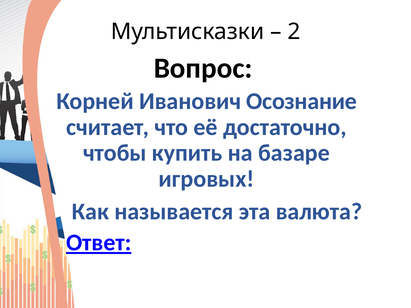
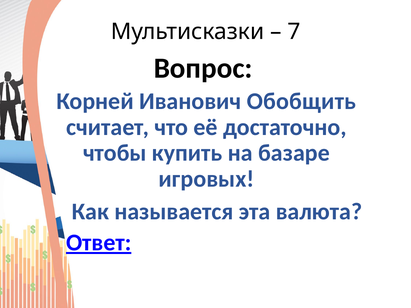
2: 2 -> 7
Осознание: Осознание -> Обобщить
